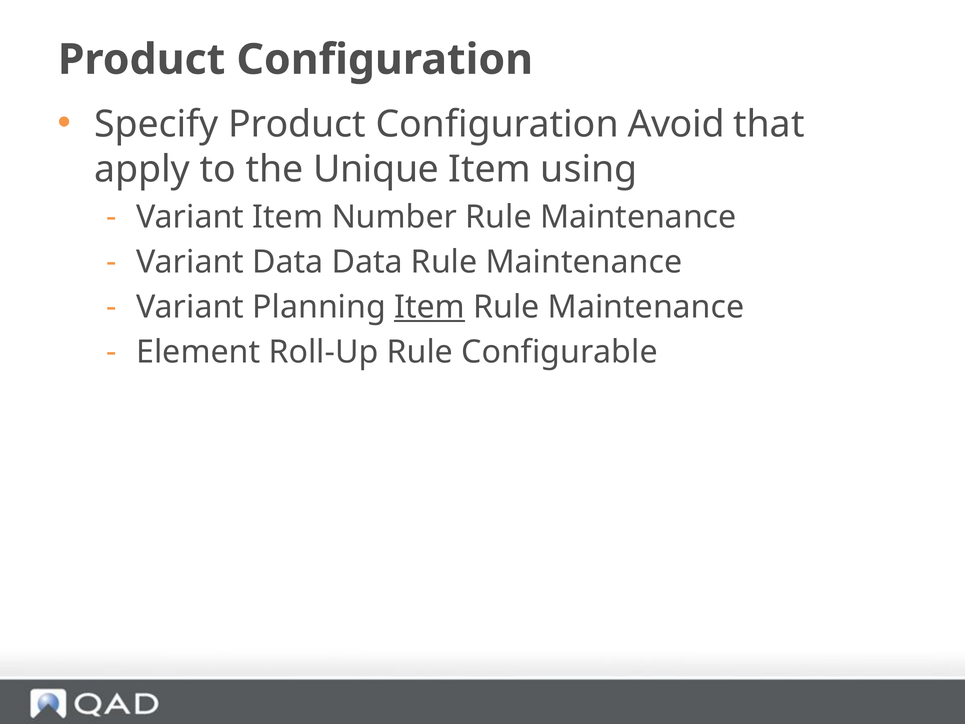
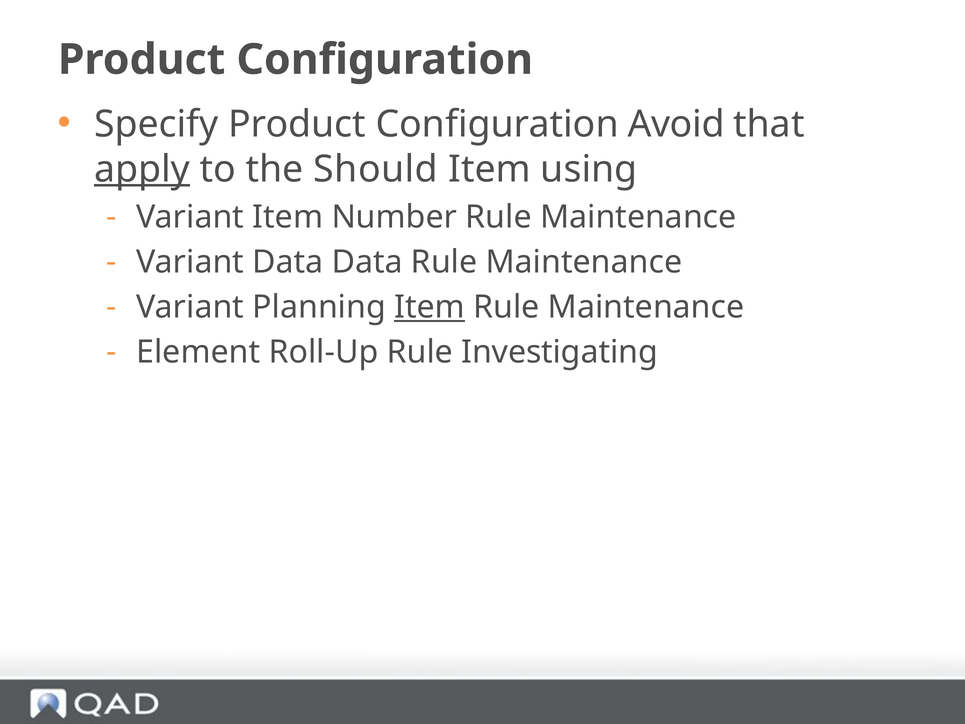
apply underline: none -> present
Unique: Unique -> Should
Configurable: Configurable -> Investigating
